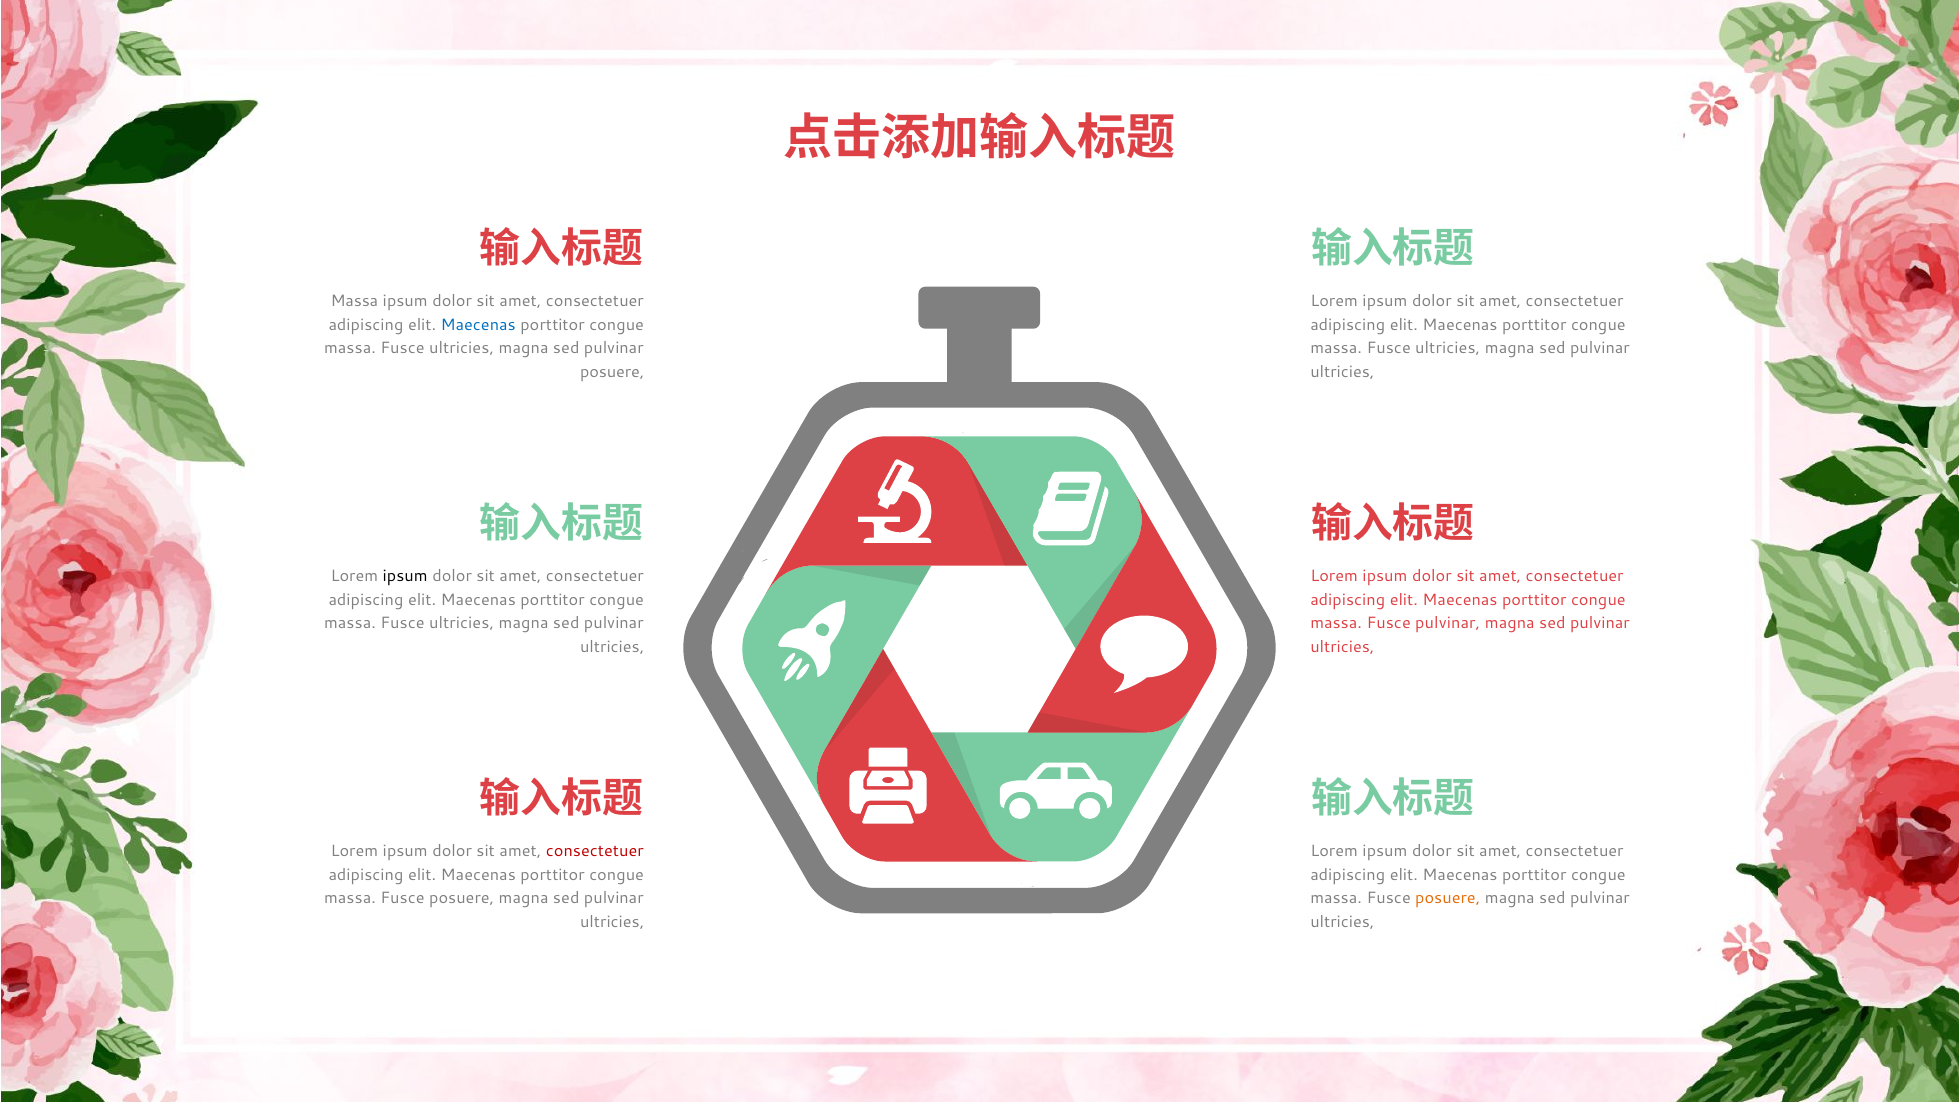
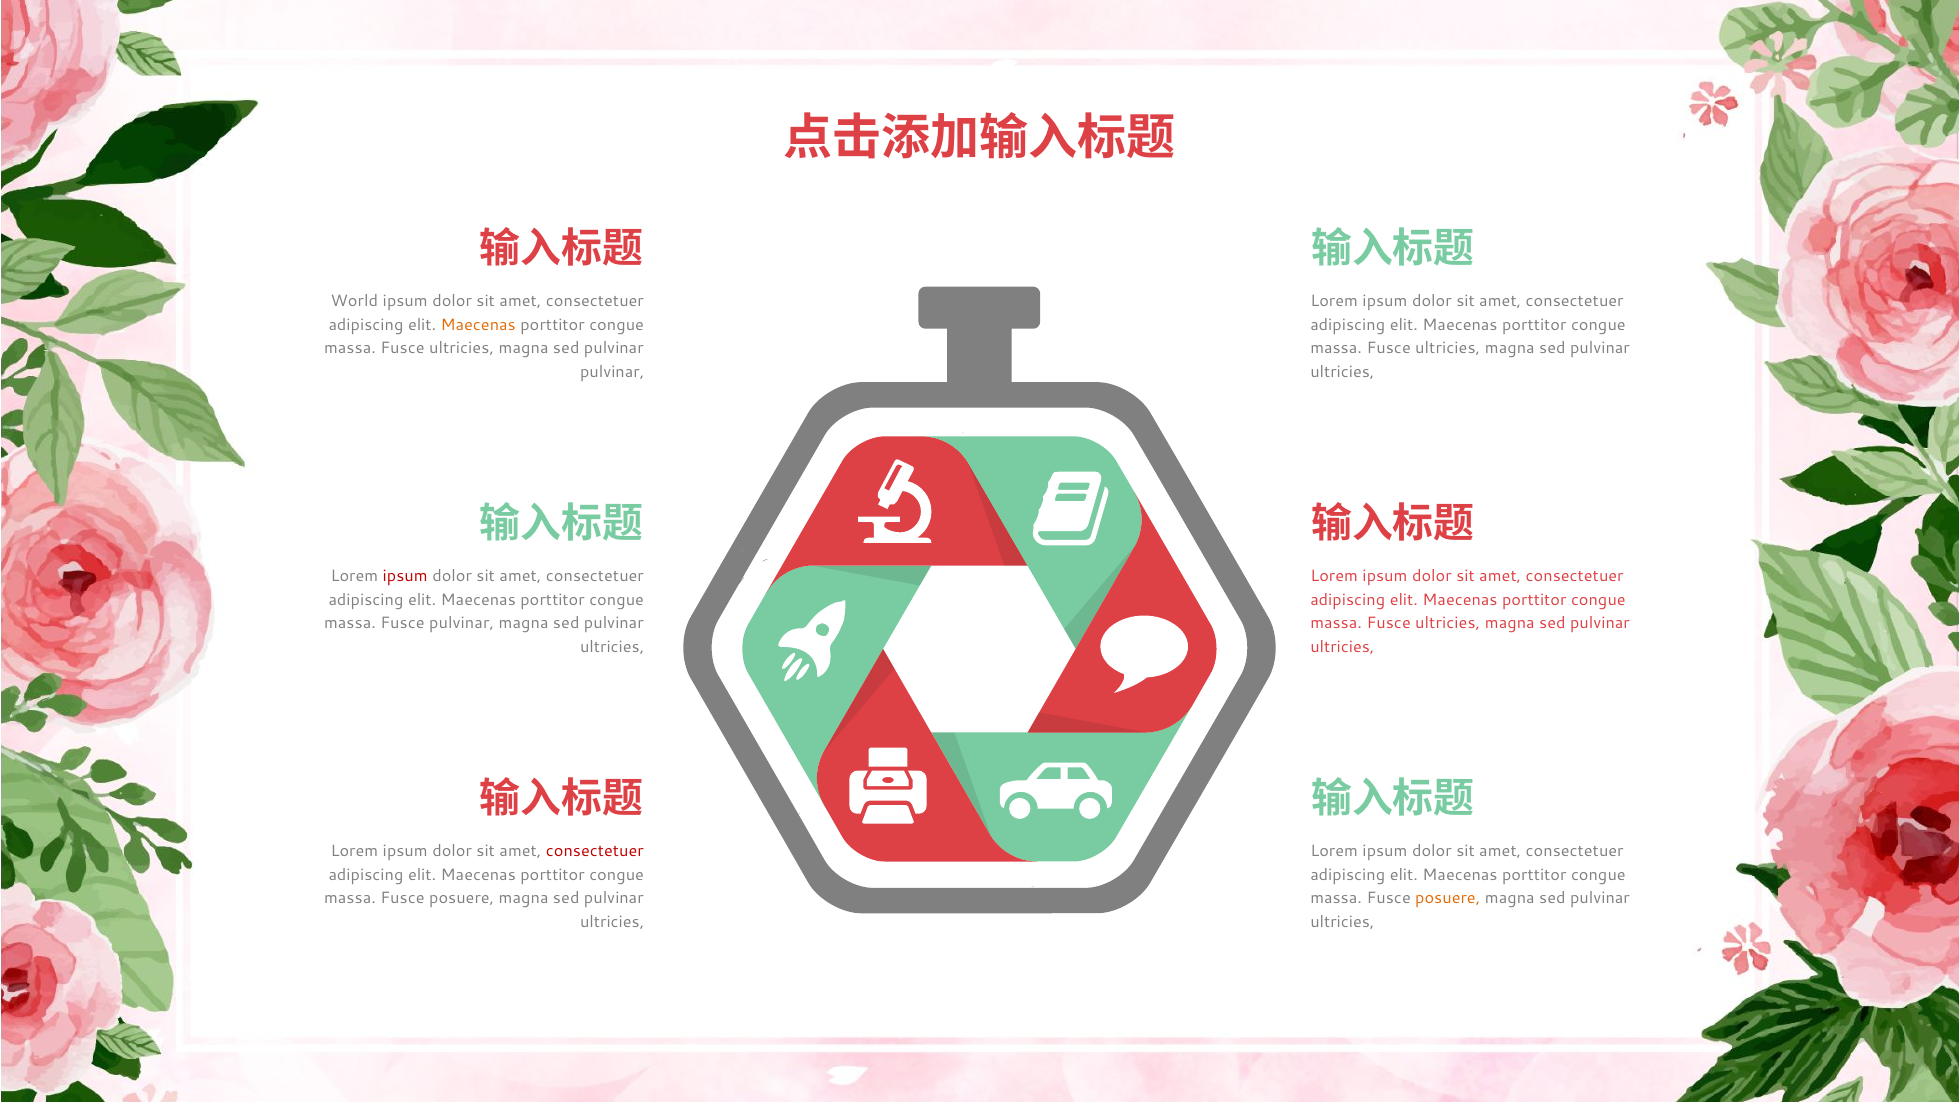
Massa at (354, 301): Massa -> World
Maecenas at (478, 325) colour: blue -> orange
posuere at (612, 372): posuere -> pulvinar
ipsum at (405, 576) colour: black -> red
ultricies at (462, 623): ultricies -> pulvinar
pulvinar at (1448, 623): pulvinar -> ultricies
